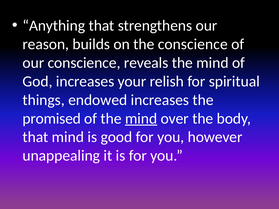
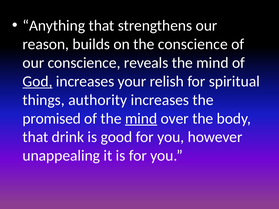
God underline: none -> present
endowed: endowed -> authority
that mind: mind -> drink
